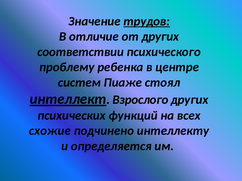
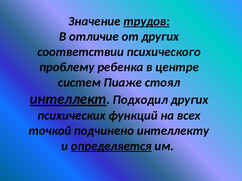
Взрослого: Взрослого -> Подходил
схожие: схожие -> точкой
определяется underline: none -> present
